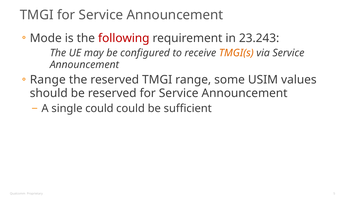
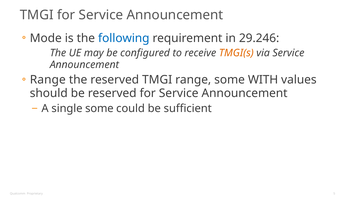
following colour: red -> blue
23.243: 23.243 -> 29.246
USIM: USIM -> WITH
single could: could -> some
